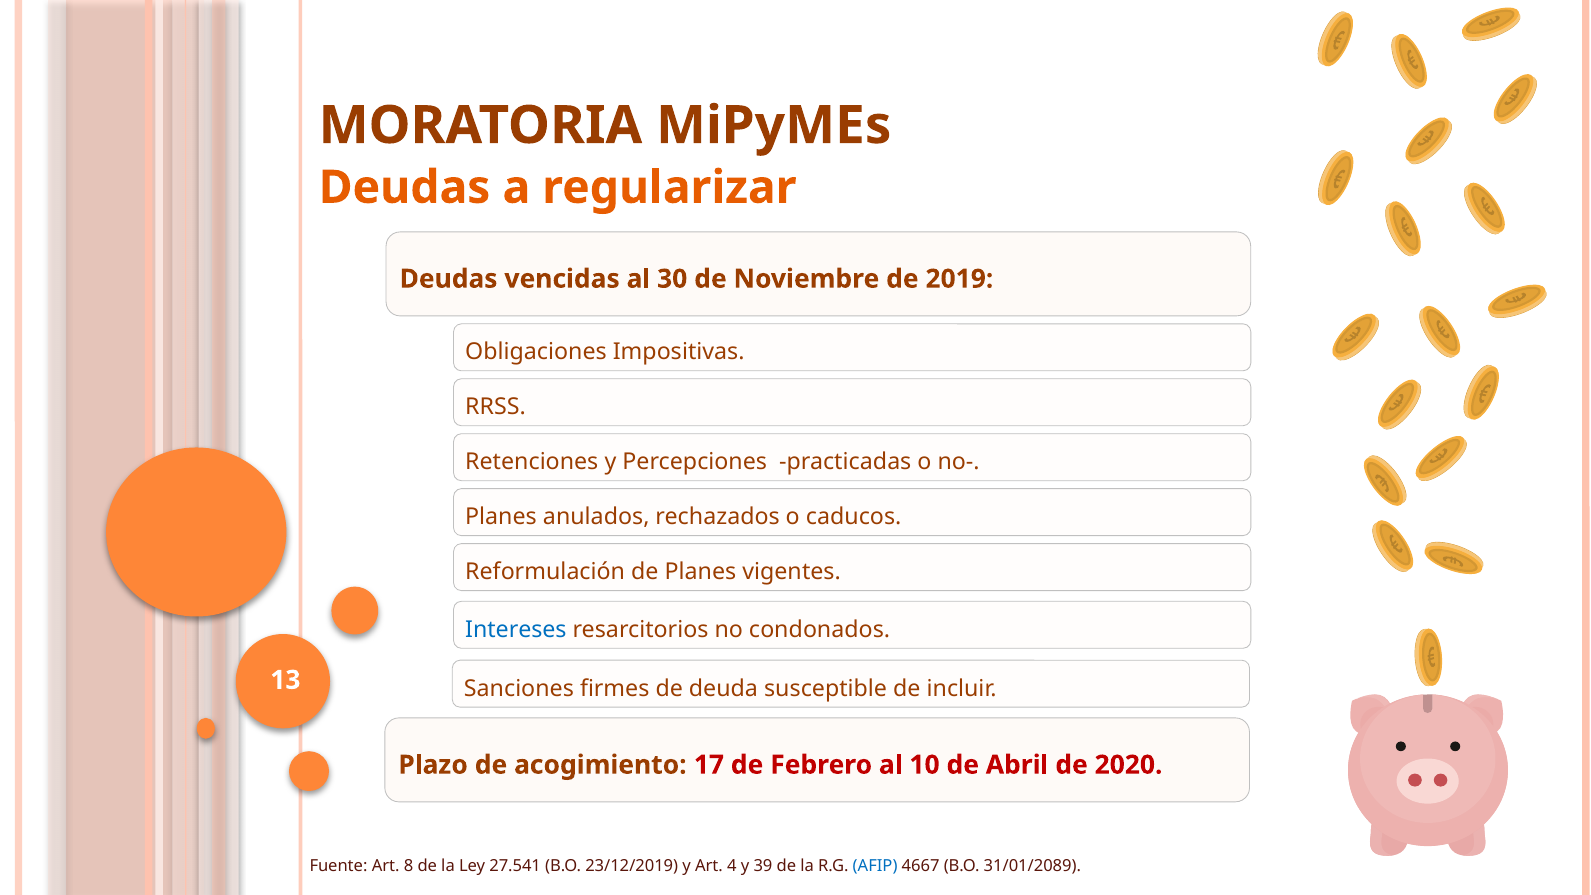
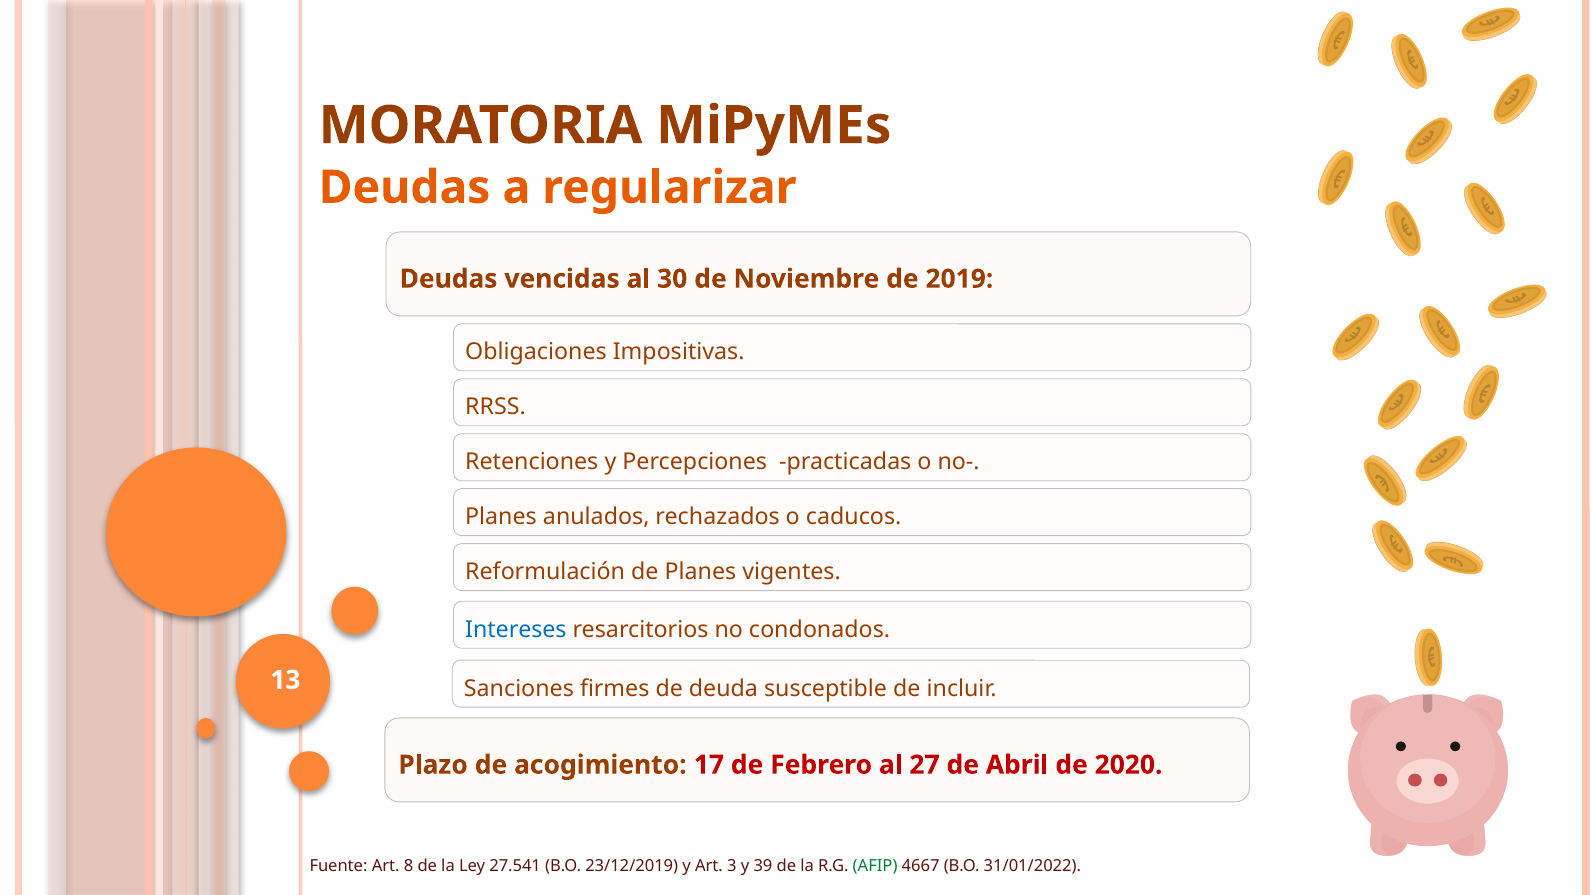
10: 10 -> 27
4: 4 -> 3
AFIP colour: blue -> green
31/01/2089: 31/01/2089 -> 31/01/2022
